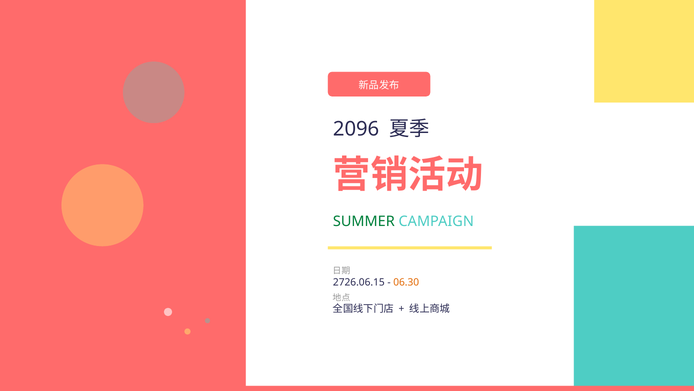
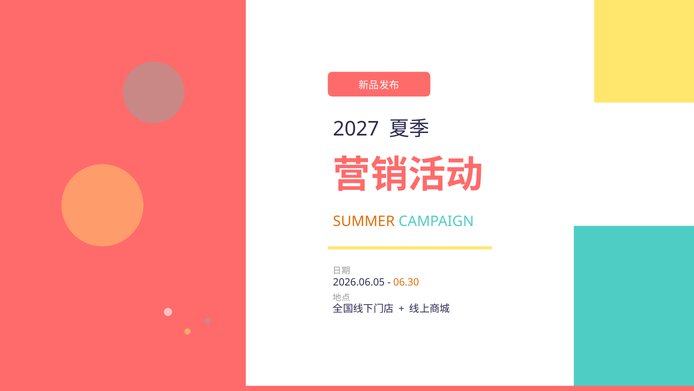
2096: 2096 -> 2027
SUMMER colour: green -> orange
2726.06.15: 2726.06.15 -> 2026.06.05
